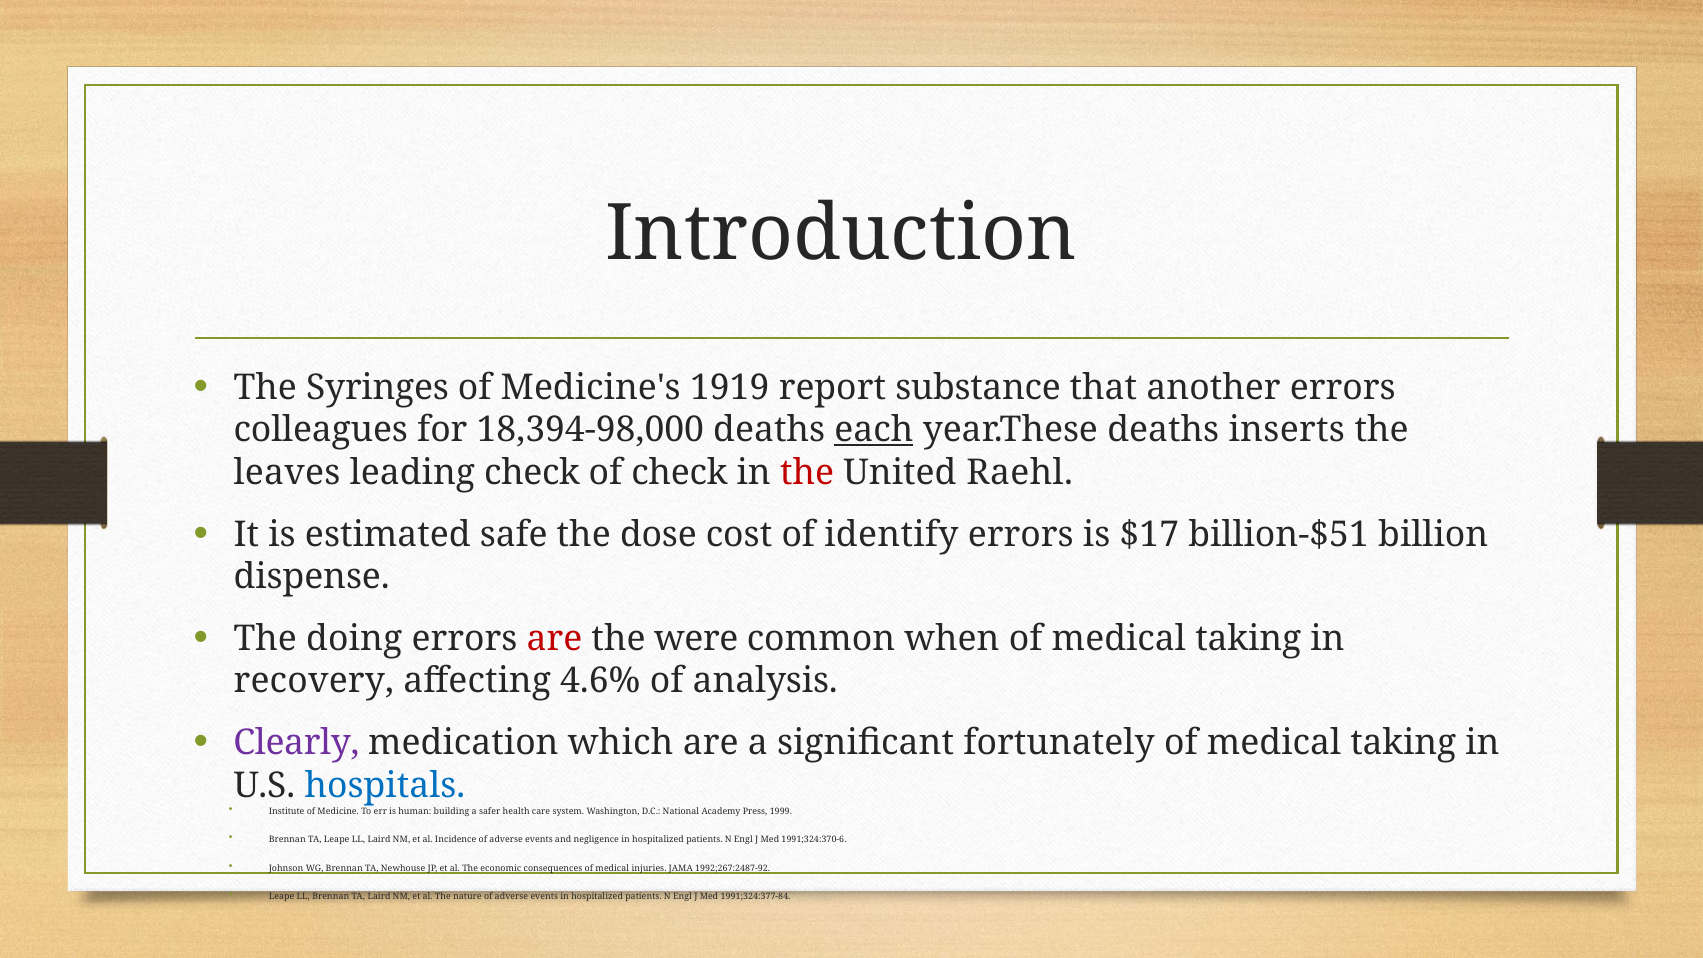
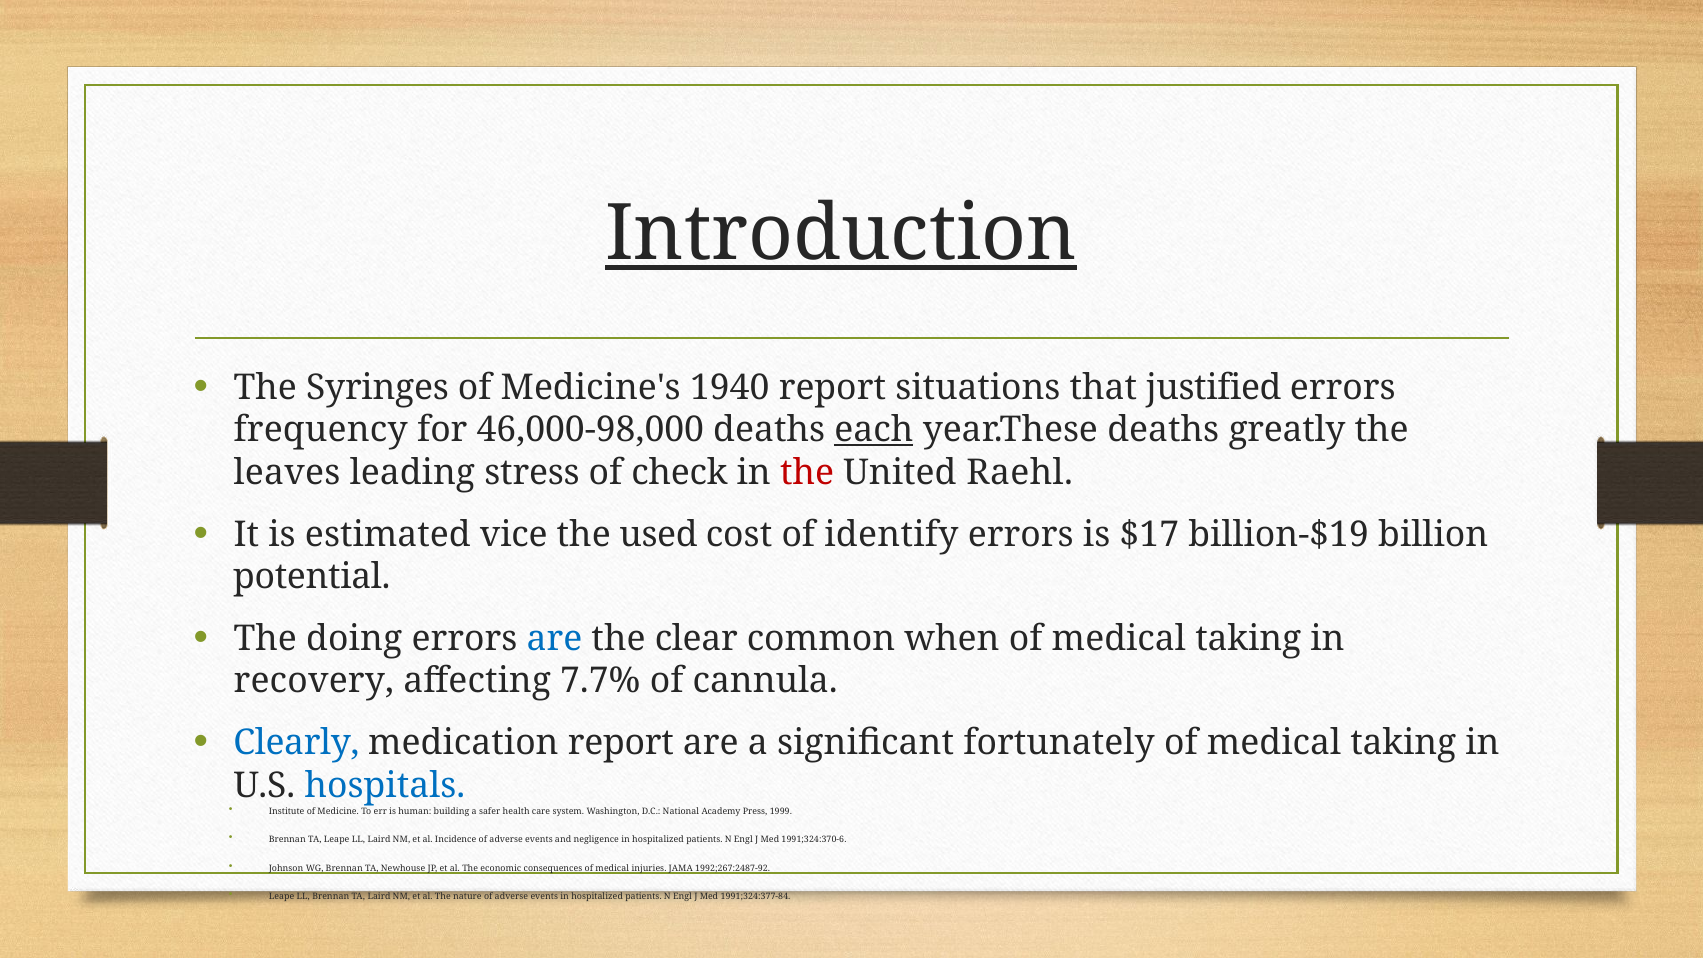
Introduction underline: none -> present
1919: 1919 -> 1940
substance: substance -> situations
another: another -> justified
colleagues: colleagues -> frequency
18,394-98,000: 18,394-98,000 -> 46,000-98,000
inserts: inserts -> greatly
leading check: check -> stress
safe: safe -> vice
dose: dose -> used
billion-$51: billion-$51 -> billion-$19
dispense: dispense -> potential
are at (554, 639) colour: red -> blue
were: were -> clear
4.6%: 4.6% -> 7.7%
analysis: analysis -> cannula
Clearly colour: purple -> blue
medication which: which -> report
